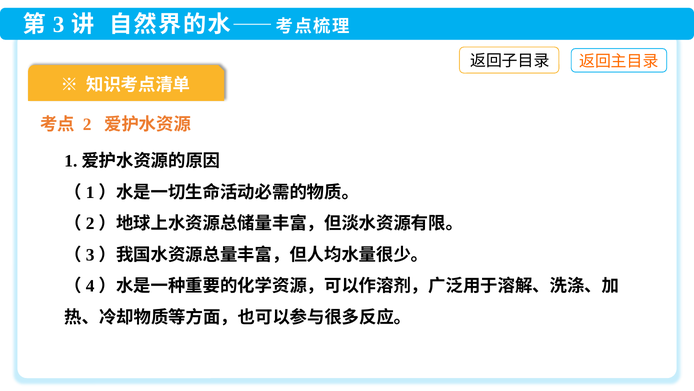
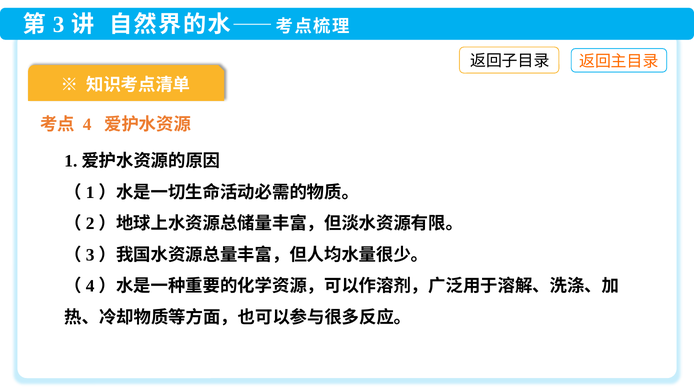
2: 2 -> 4
